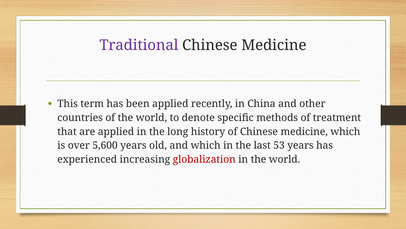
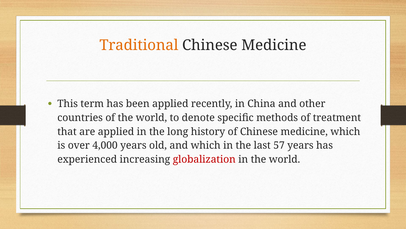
Traditional colour: purple -> orange
5,600: 5,600 -> 4,000
53: 53 -> 57
